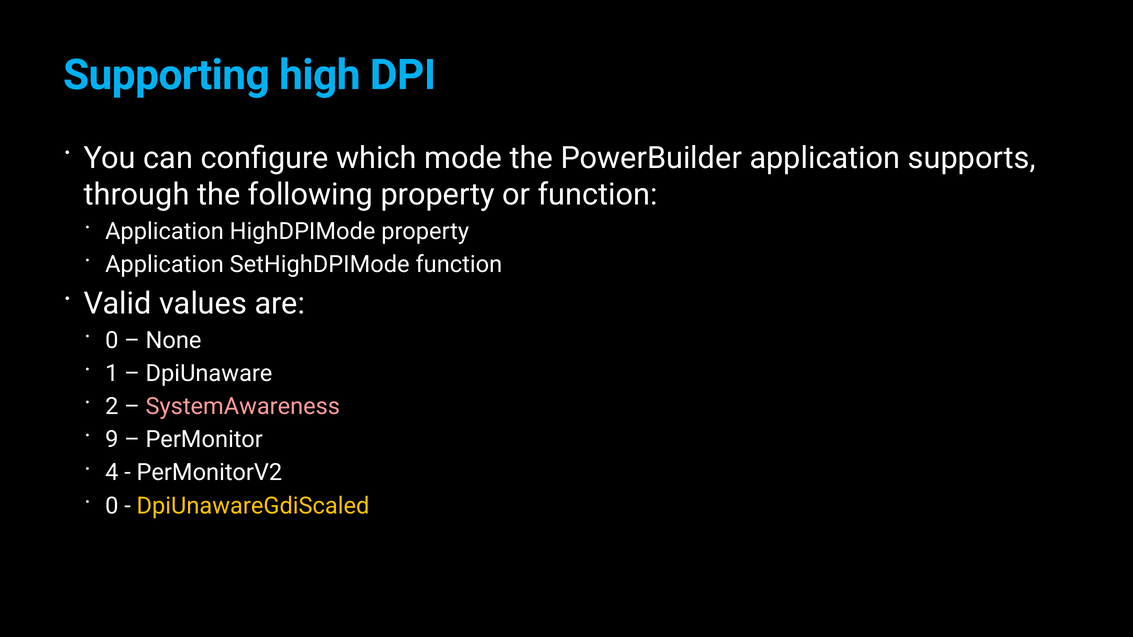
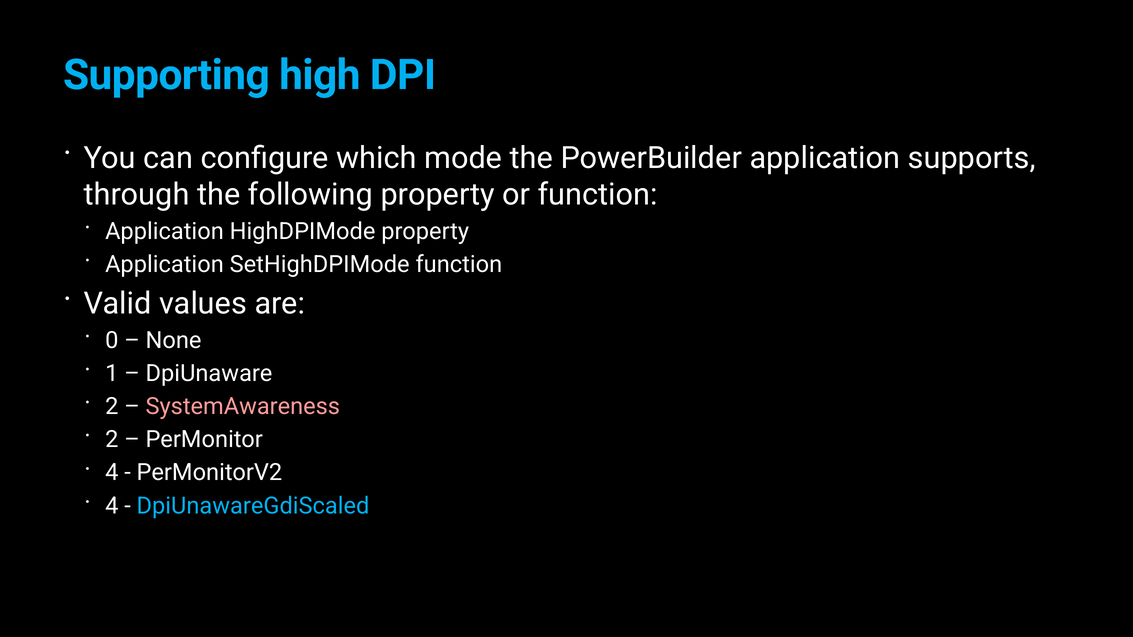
9 at (112, 440): 9 -> 2
0 at (112, 506): 0 -> 4
DpiUnawareGdiScaled colour: yellow -> light blue
